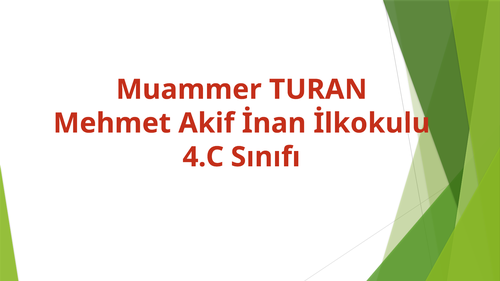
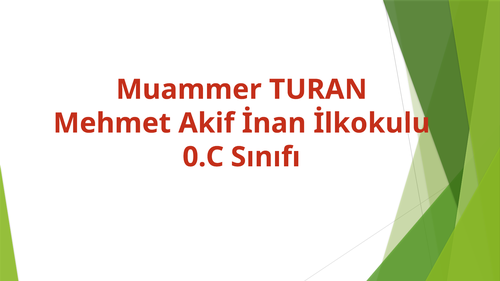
4.C: 4.C -> 0.C
